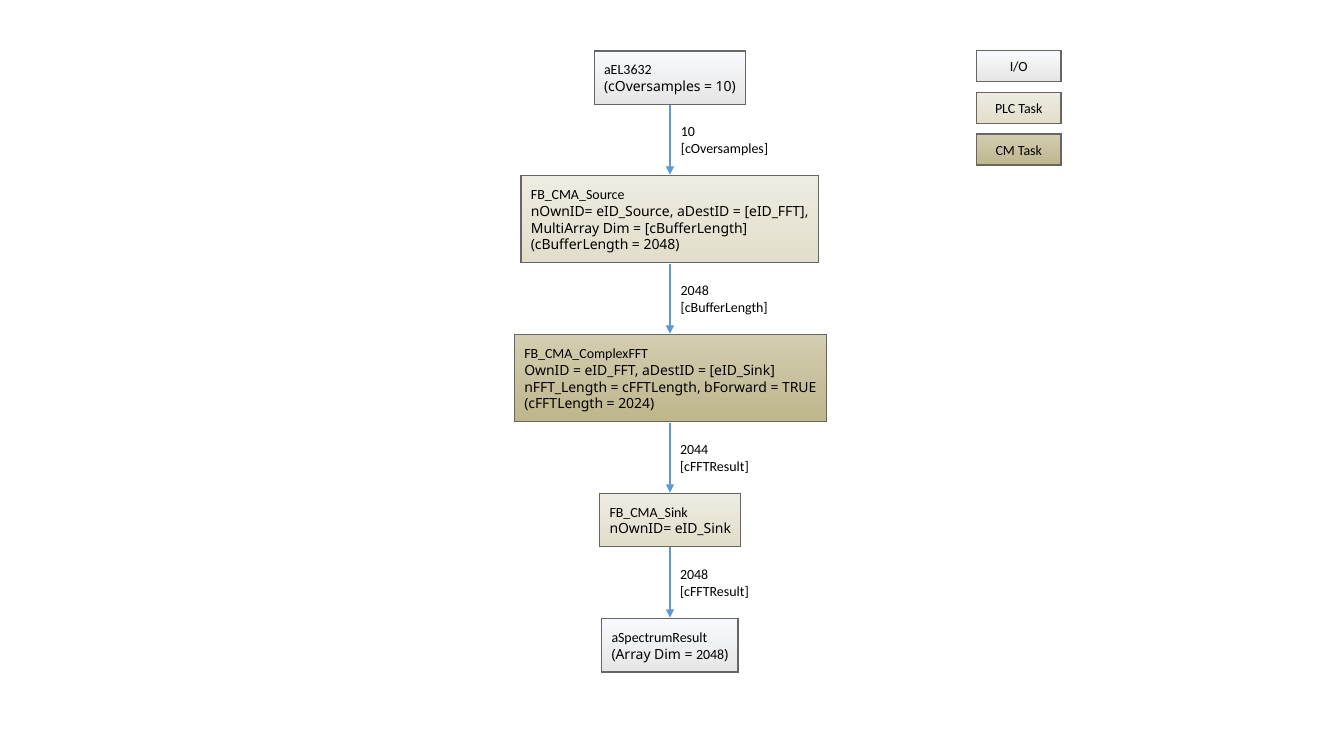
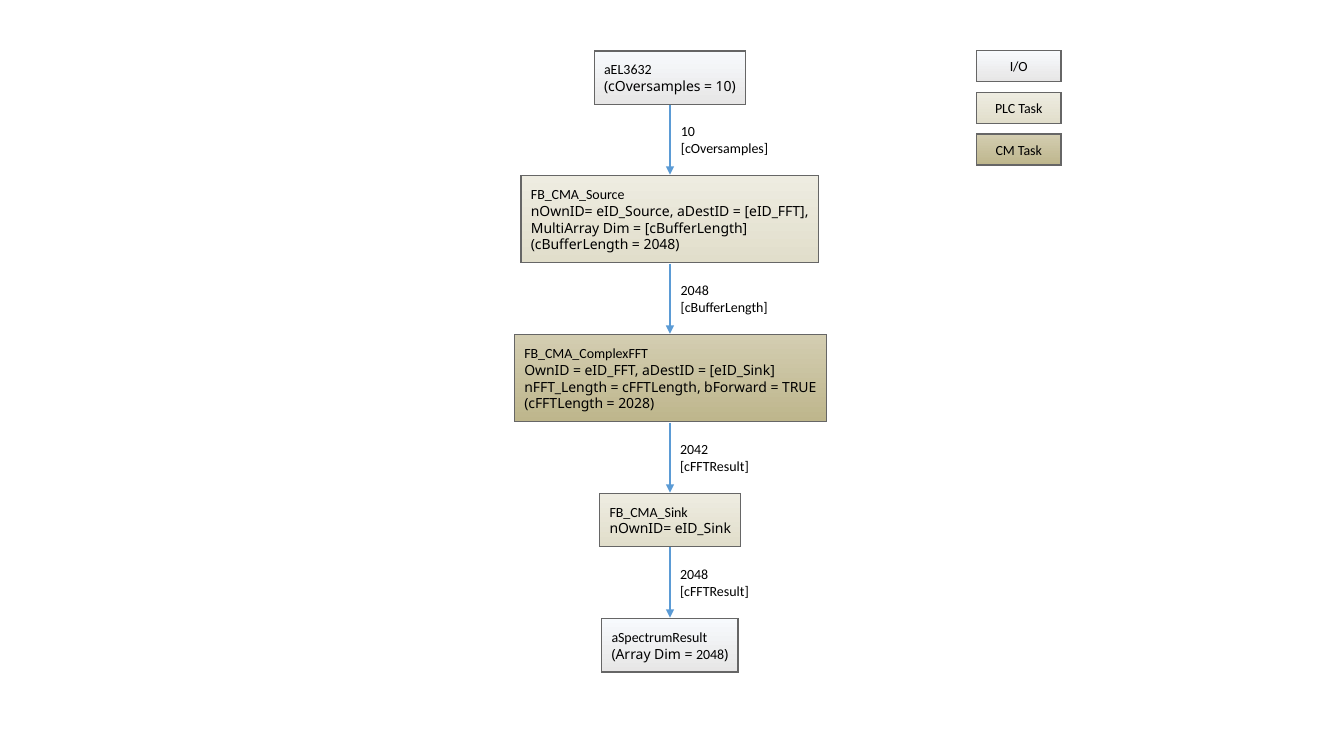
2024: 2024 -> 2028
2044: 2044 -> 2042
